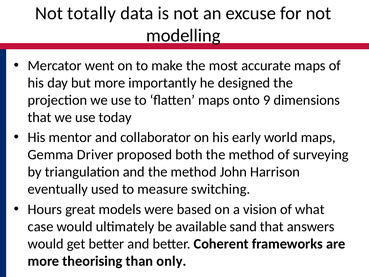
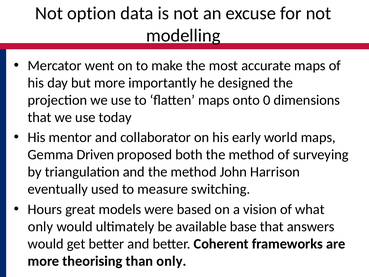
totally: totally -> option
9: 9 -> 0
Driver: Driver -> Driven
case at (41, 226): case -> only
sand: sand -> base
